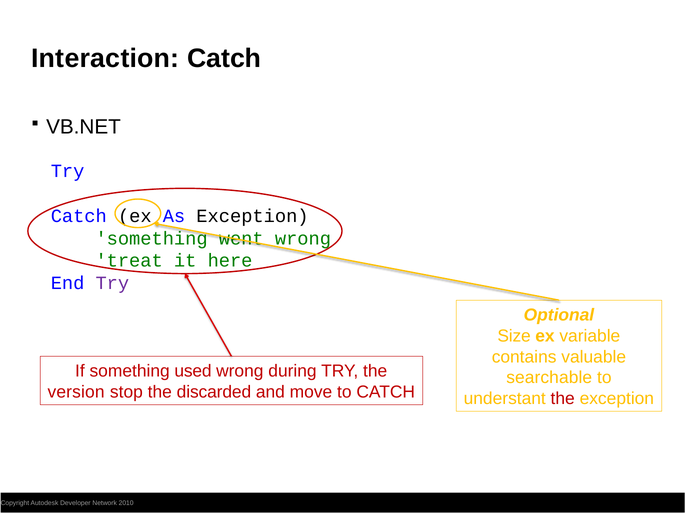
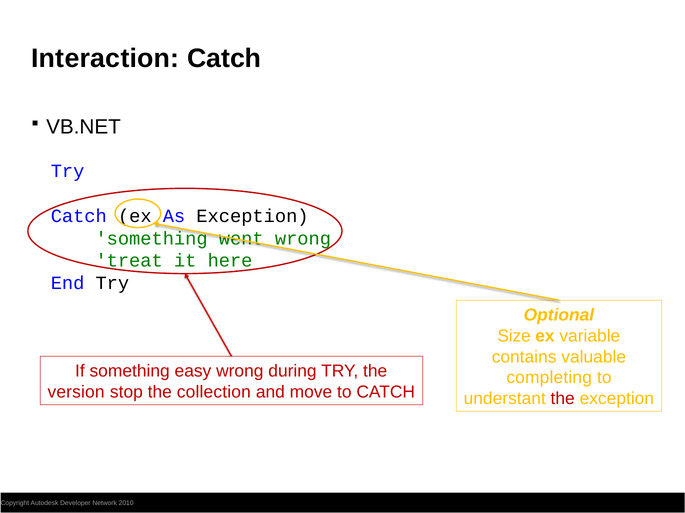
Try at (112, 284) colour: purple -> black
used: used -> easy
searchable: searchable -> completing
discarded: discarded -> collection
